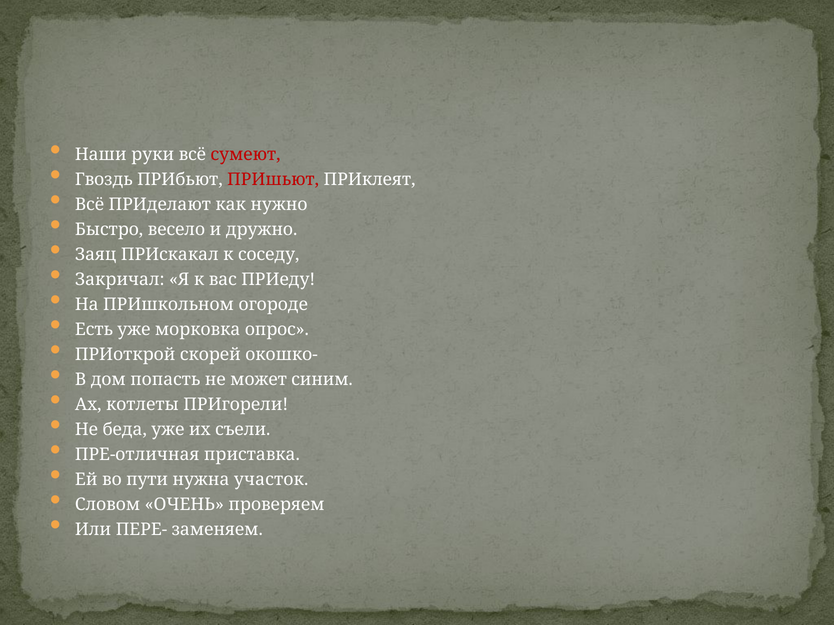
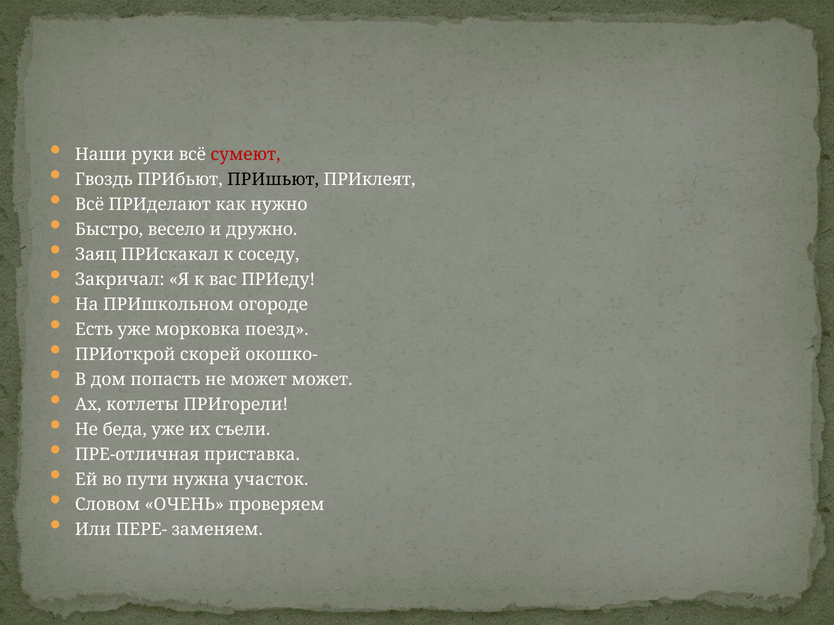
ПРИшьют colour: red -> black
опрос: опрос -> поезд
может синим: синим -> может
